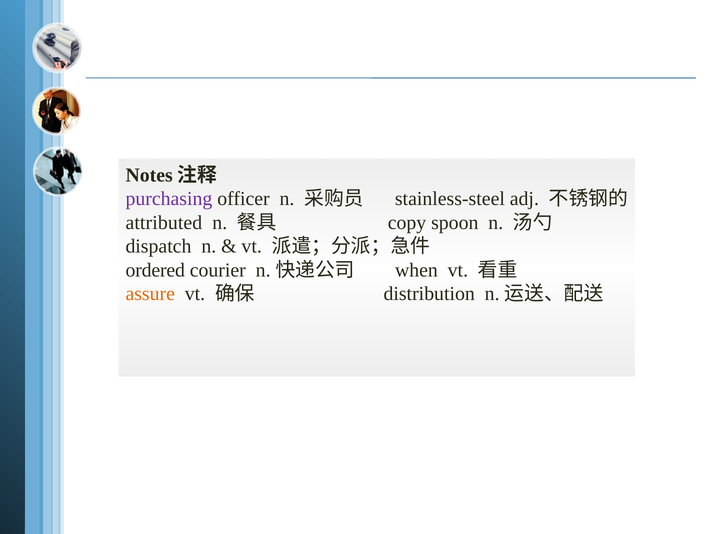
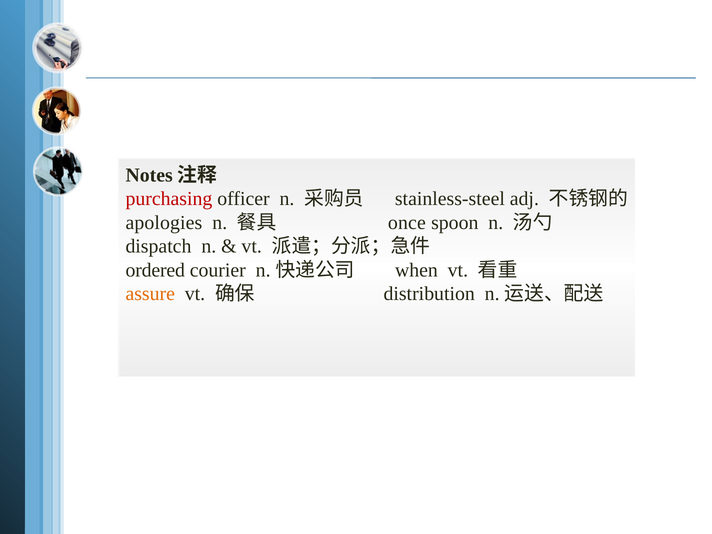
purchasing colour: purple -> red
attributed: attributed -> apologies
copy: copy -> once
